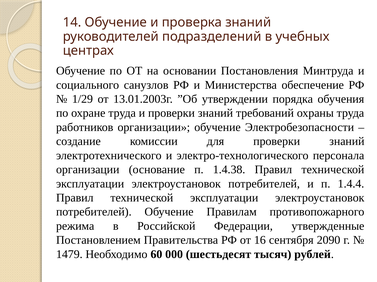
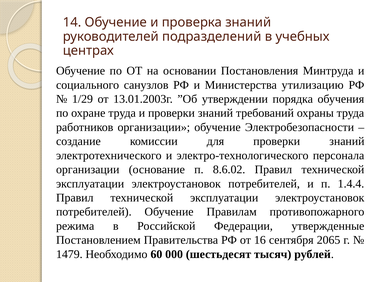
обеспечение: обеспечение -> утилизацию
1.4.38: 1.4.38 -> 8.6.02
2090: 2090 -> 2065
